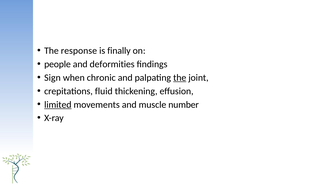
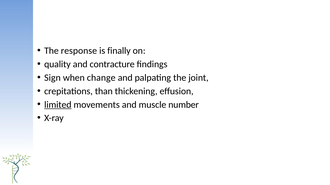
people: people -> quality
deformities: deformities -> contracture
chronic: chronic -> change
the at (180, 78) underline: present -> none
fluid: fluid -> than
